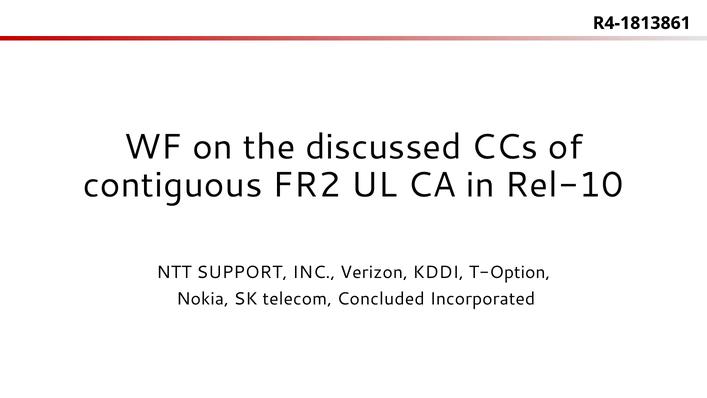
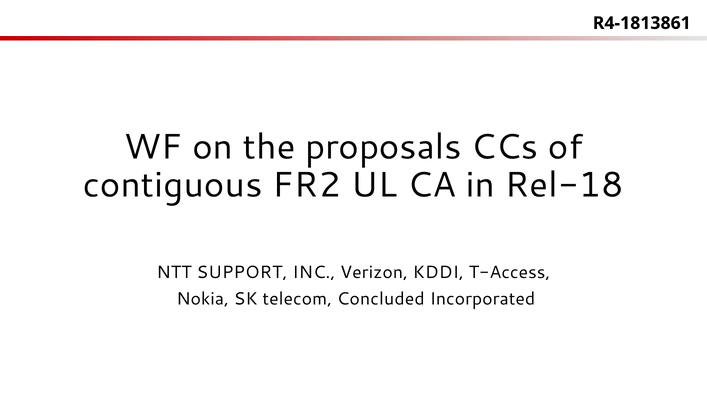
discussed: discussed -> proposals
Rel-10: Rel-10 -> Rel-18
T-Option: T-Option -> T-Access
